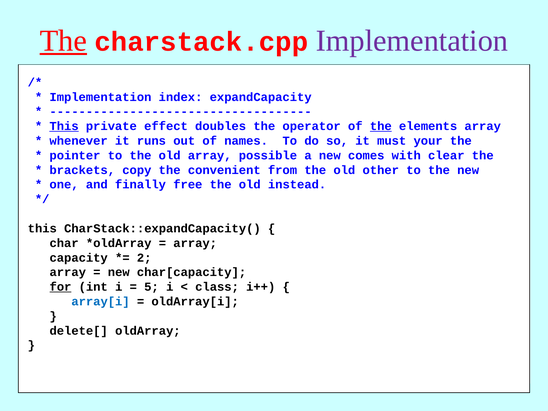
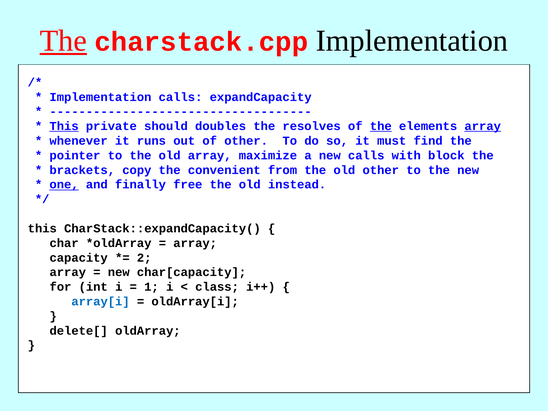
Implementation at (412, 41) colour: purple -> black
index at (181, 97): index -> calls
effect: effect -> should
operator: operator -> resolves
array at (483, 126) underline: none -> present
of names: names -> other
your: your -> find
possible: possible -> maximize
new comes: comes -> calls
clear: clear -> block
one underline: none -> present
for underline: present -> none
5: 5 -> 1
